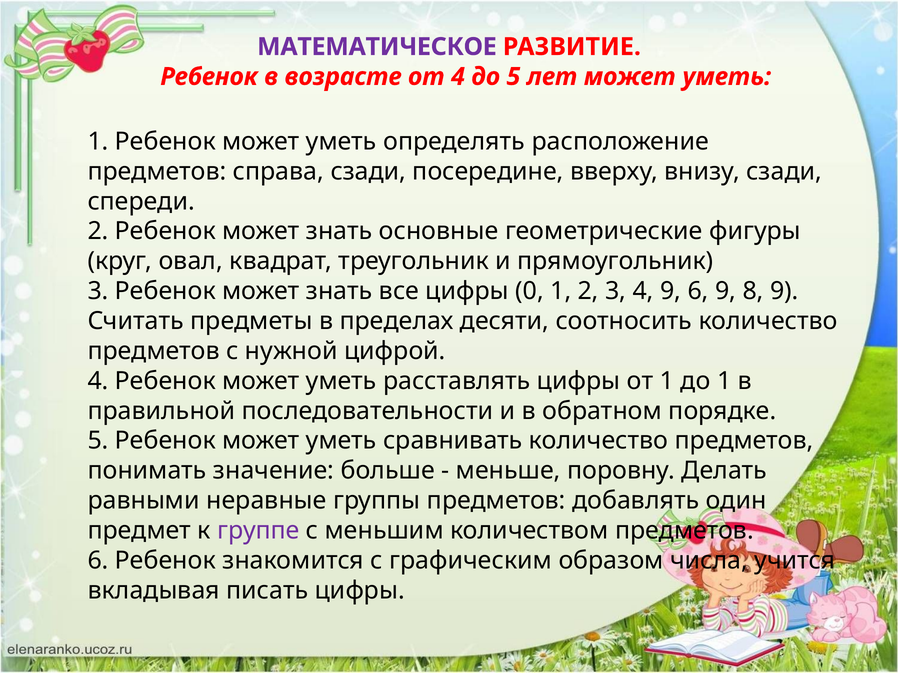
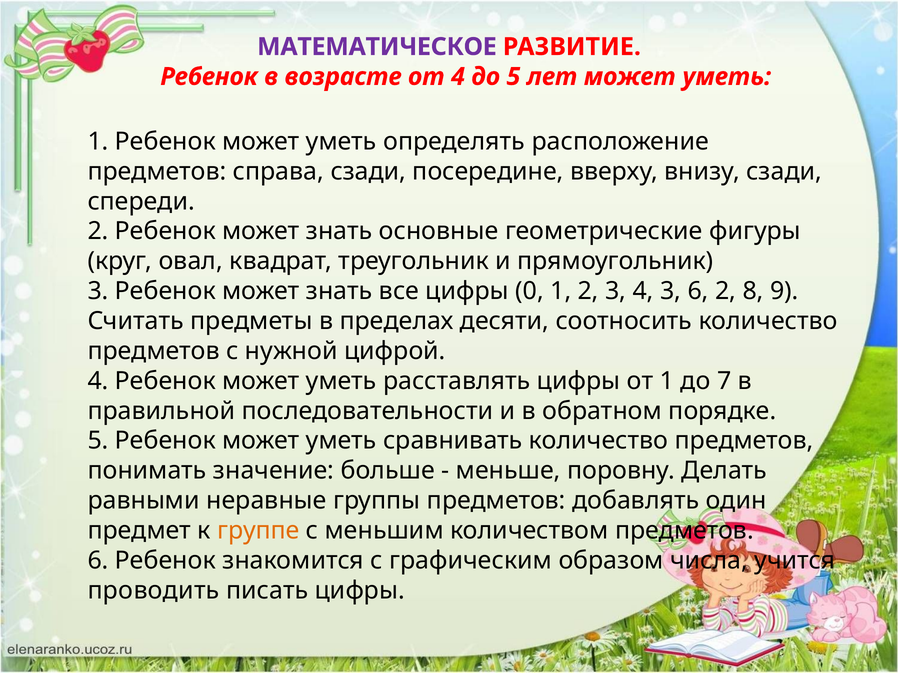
4 9: 9 -> 3
6 9: 9 -> 2
до 1: 1 -> 7
группе colour: purple -> orange
вкладывая: вкладывая -> проводить
